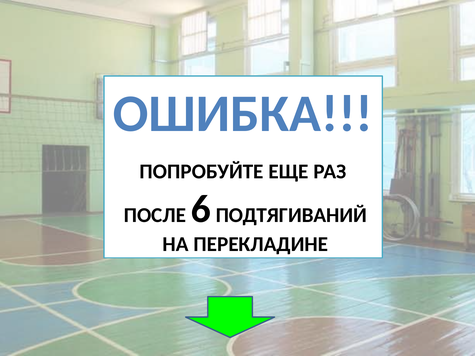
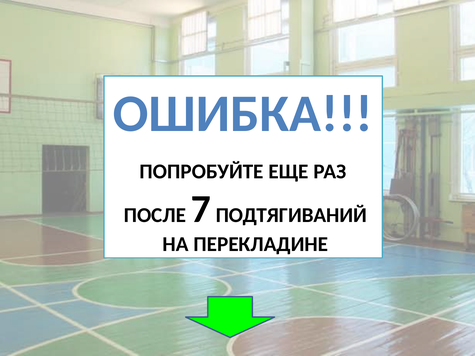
6: 6 -> 7
